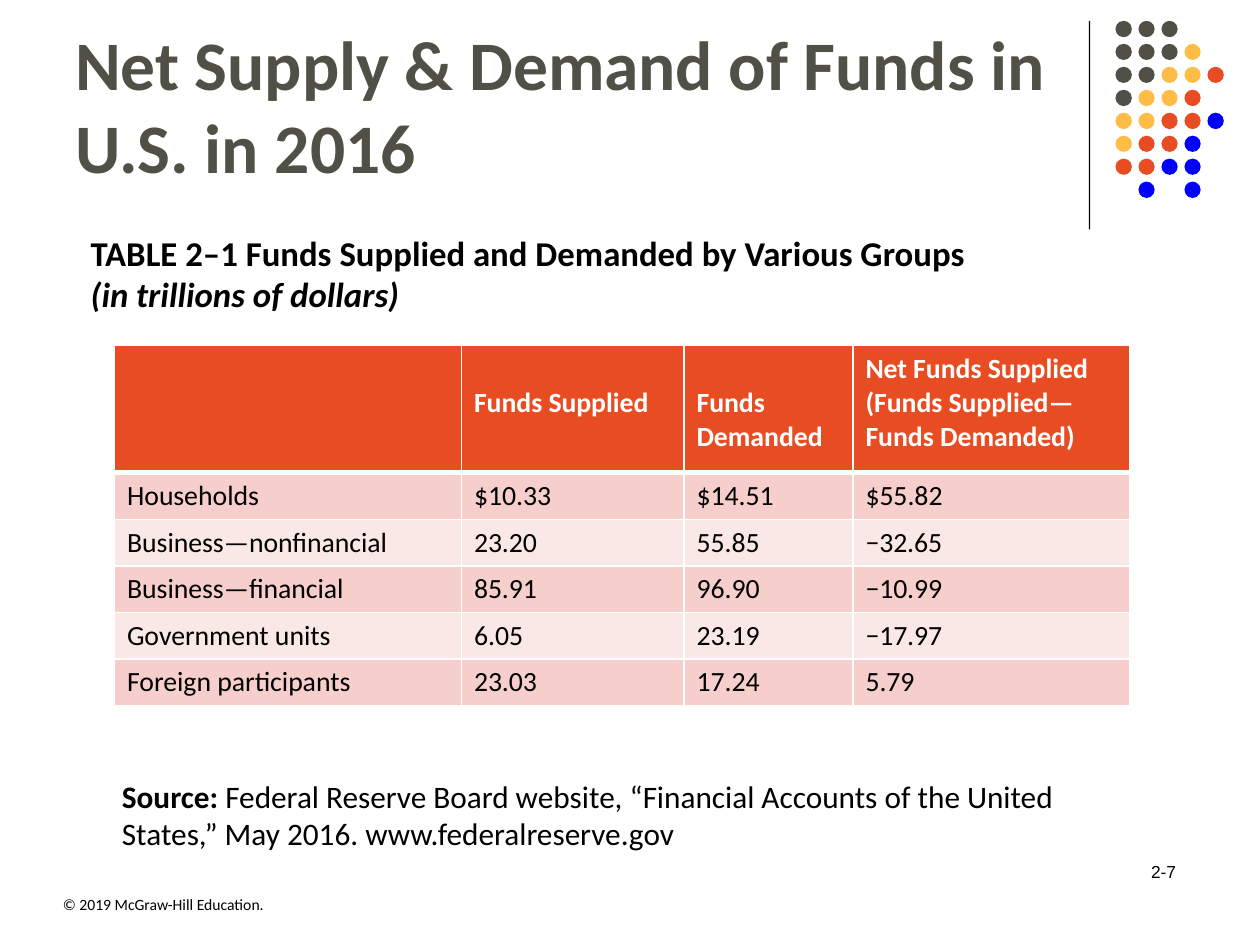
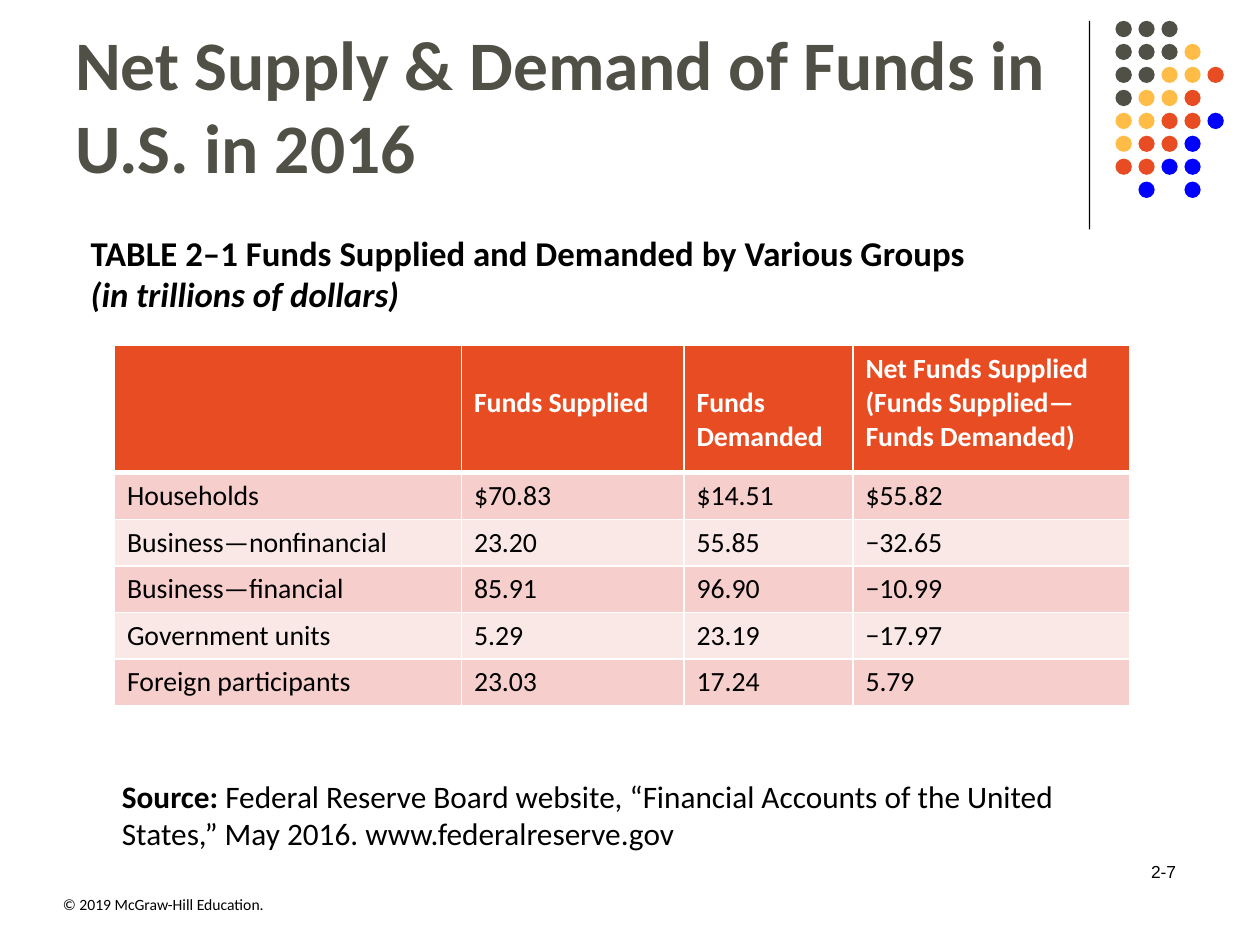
$10.33: $10.33 -> $70.83
6.05: 6.05 -> 5.29
